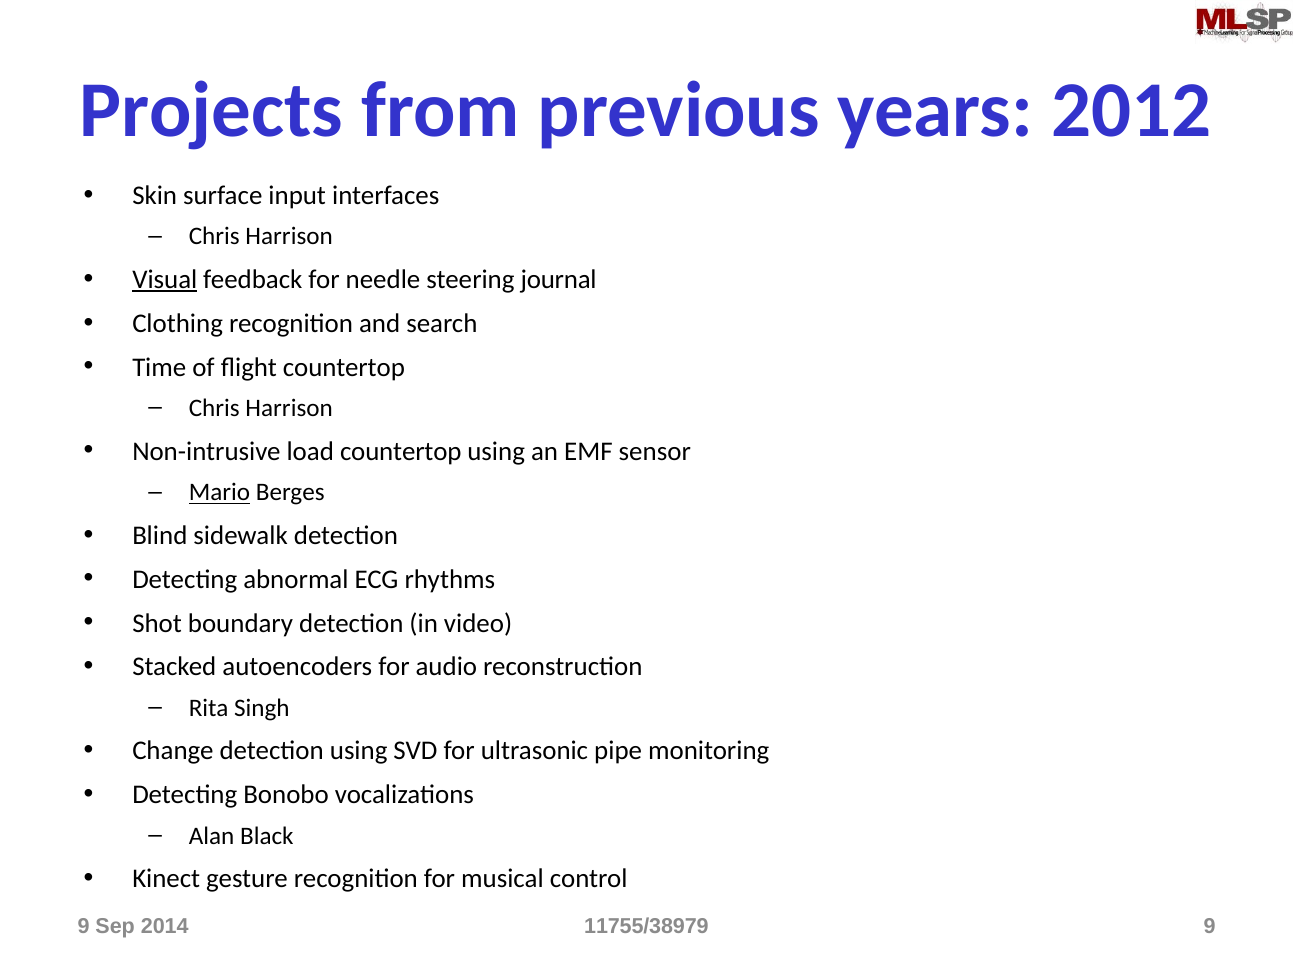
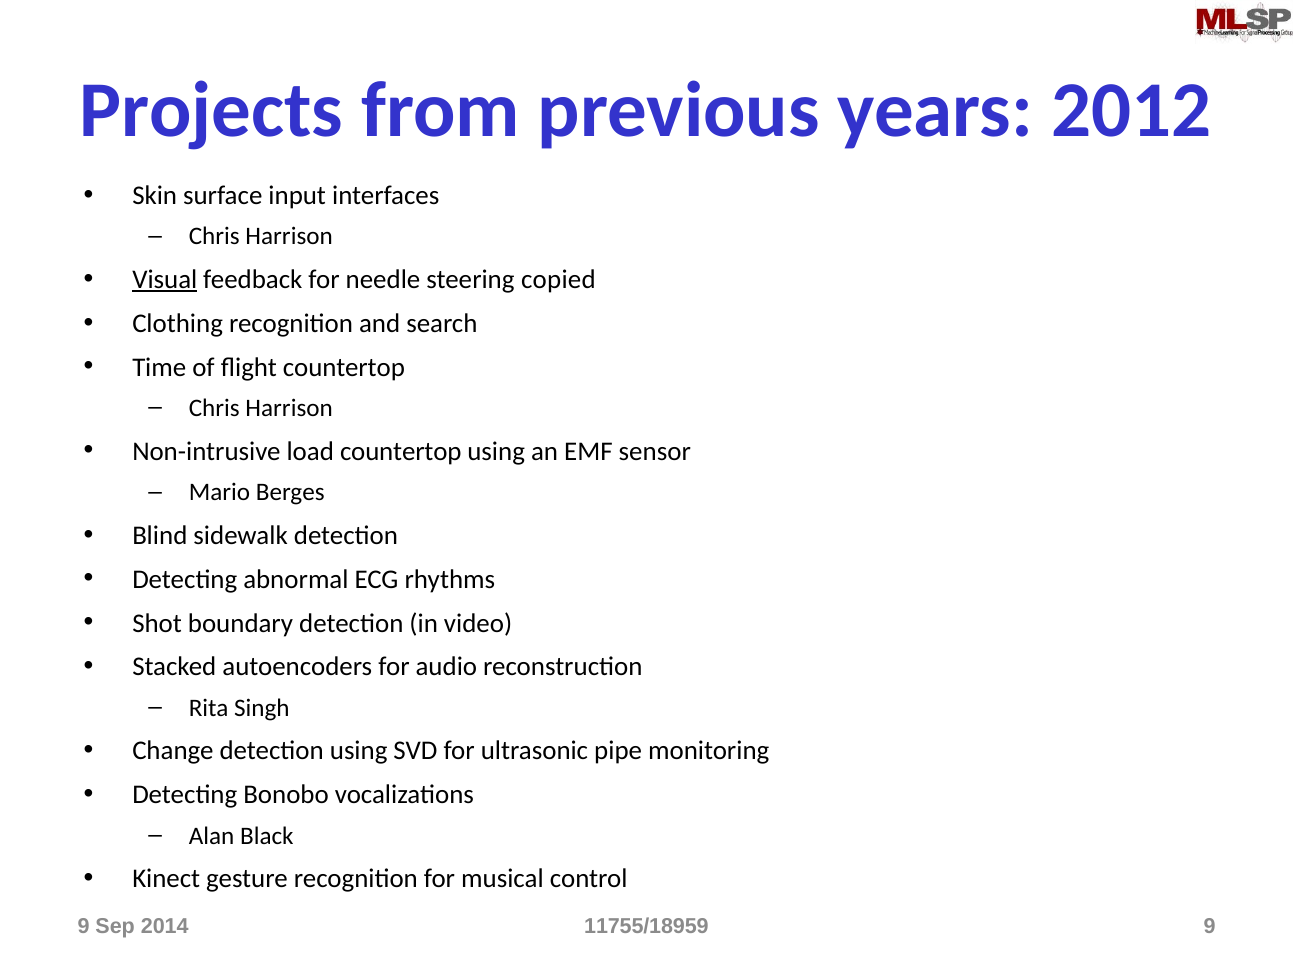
journal: journal -> copied
Mario underline: present -> none
11755/38979: 11755/38979 -> 11755/18959
